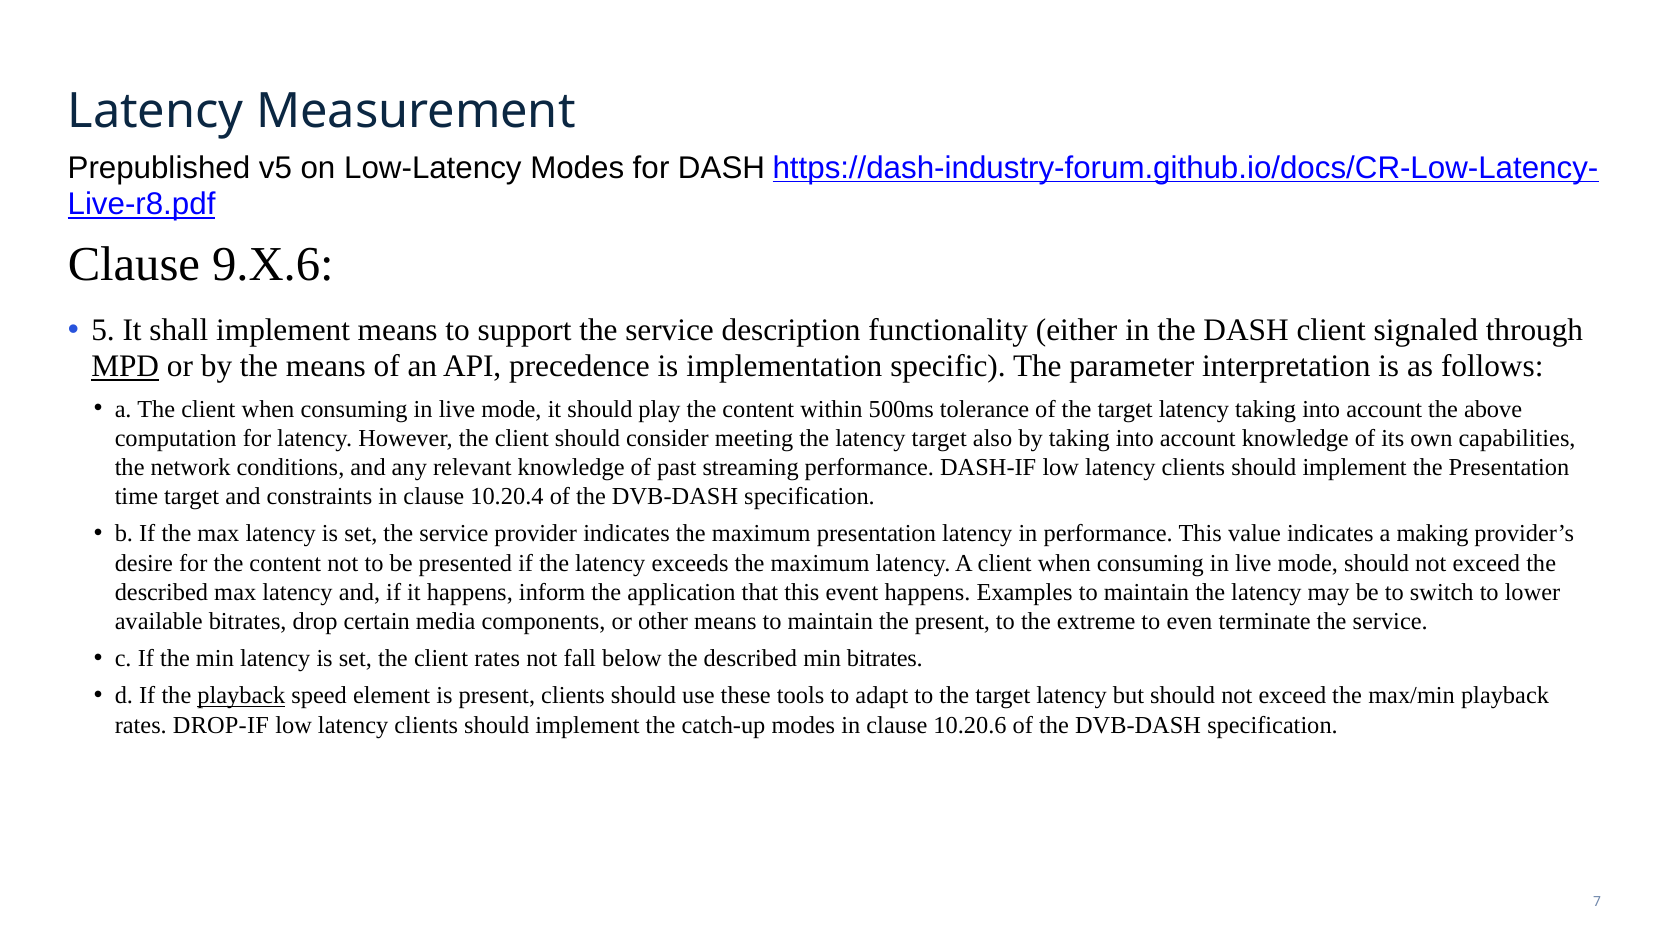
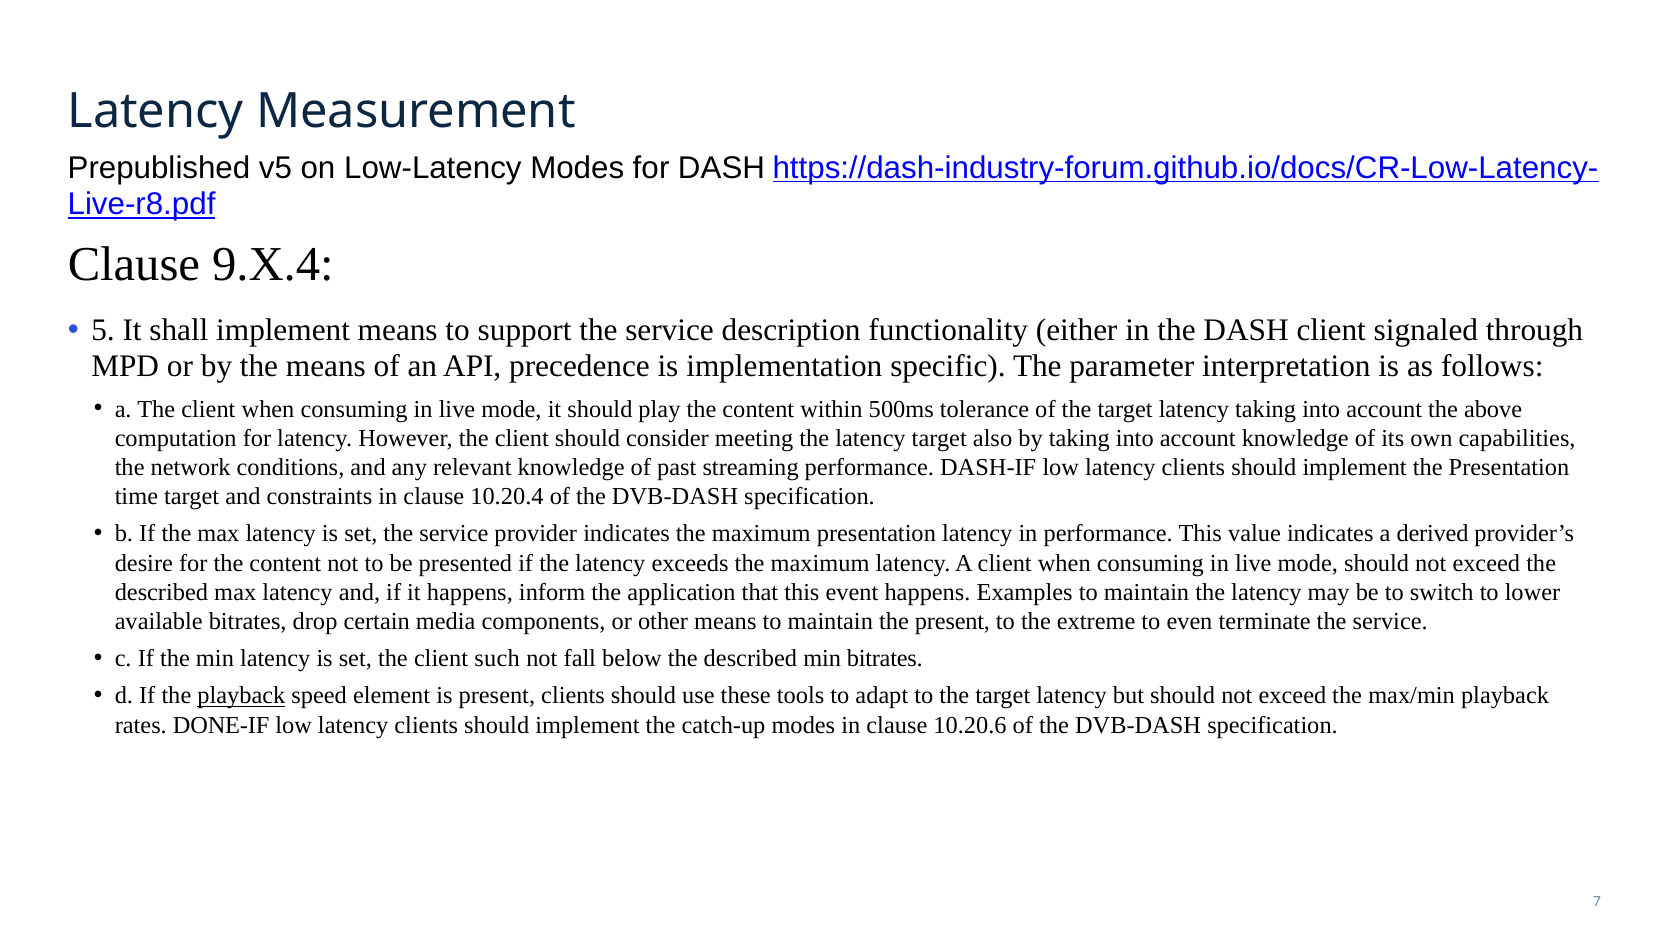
9.X.6: 9.X.6 -> 9.X.4
MPD underline: present -> none
making: making -> derived
client rates: rates -> such
DROP-IF: DROP-IF -> DONE-IF
